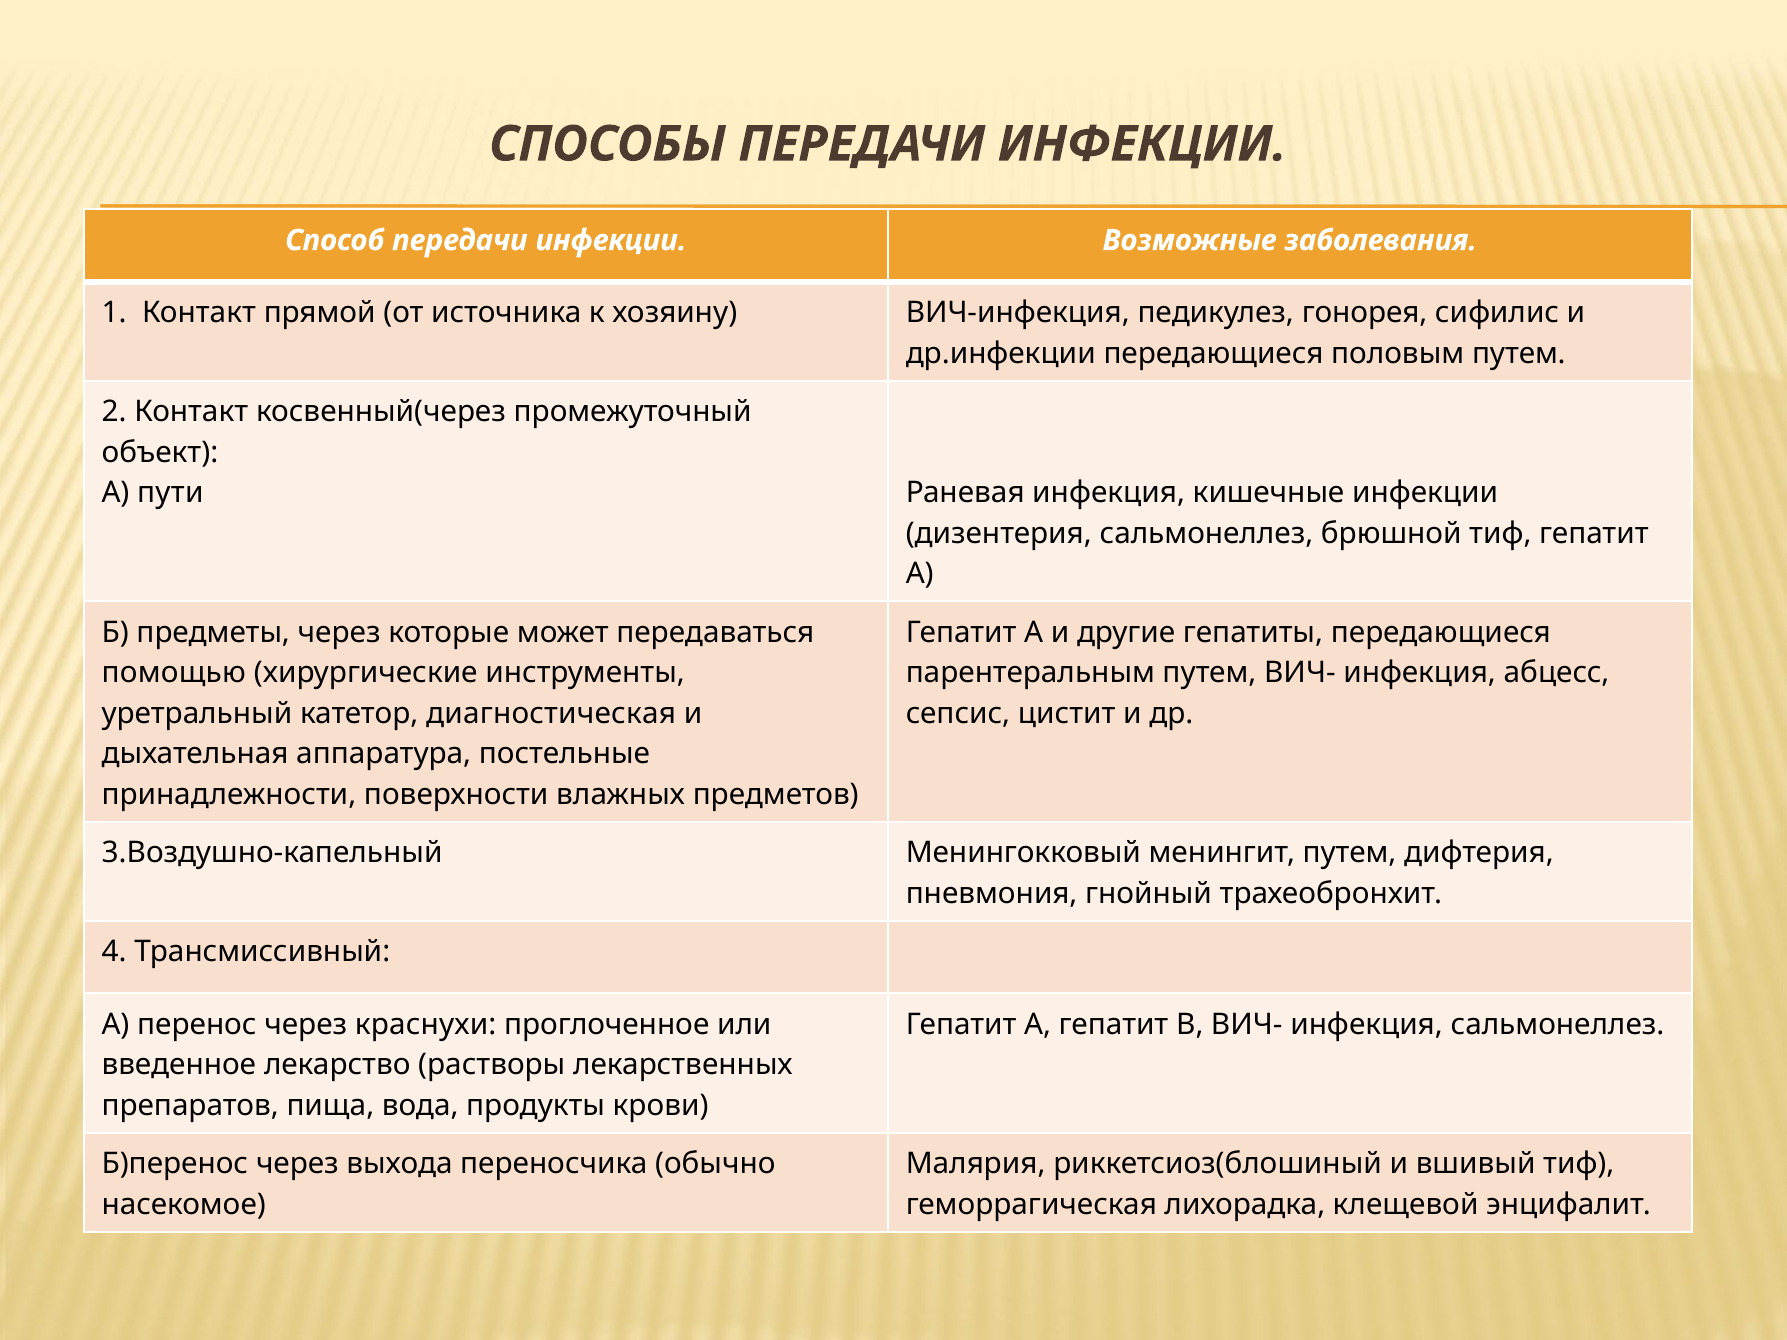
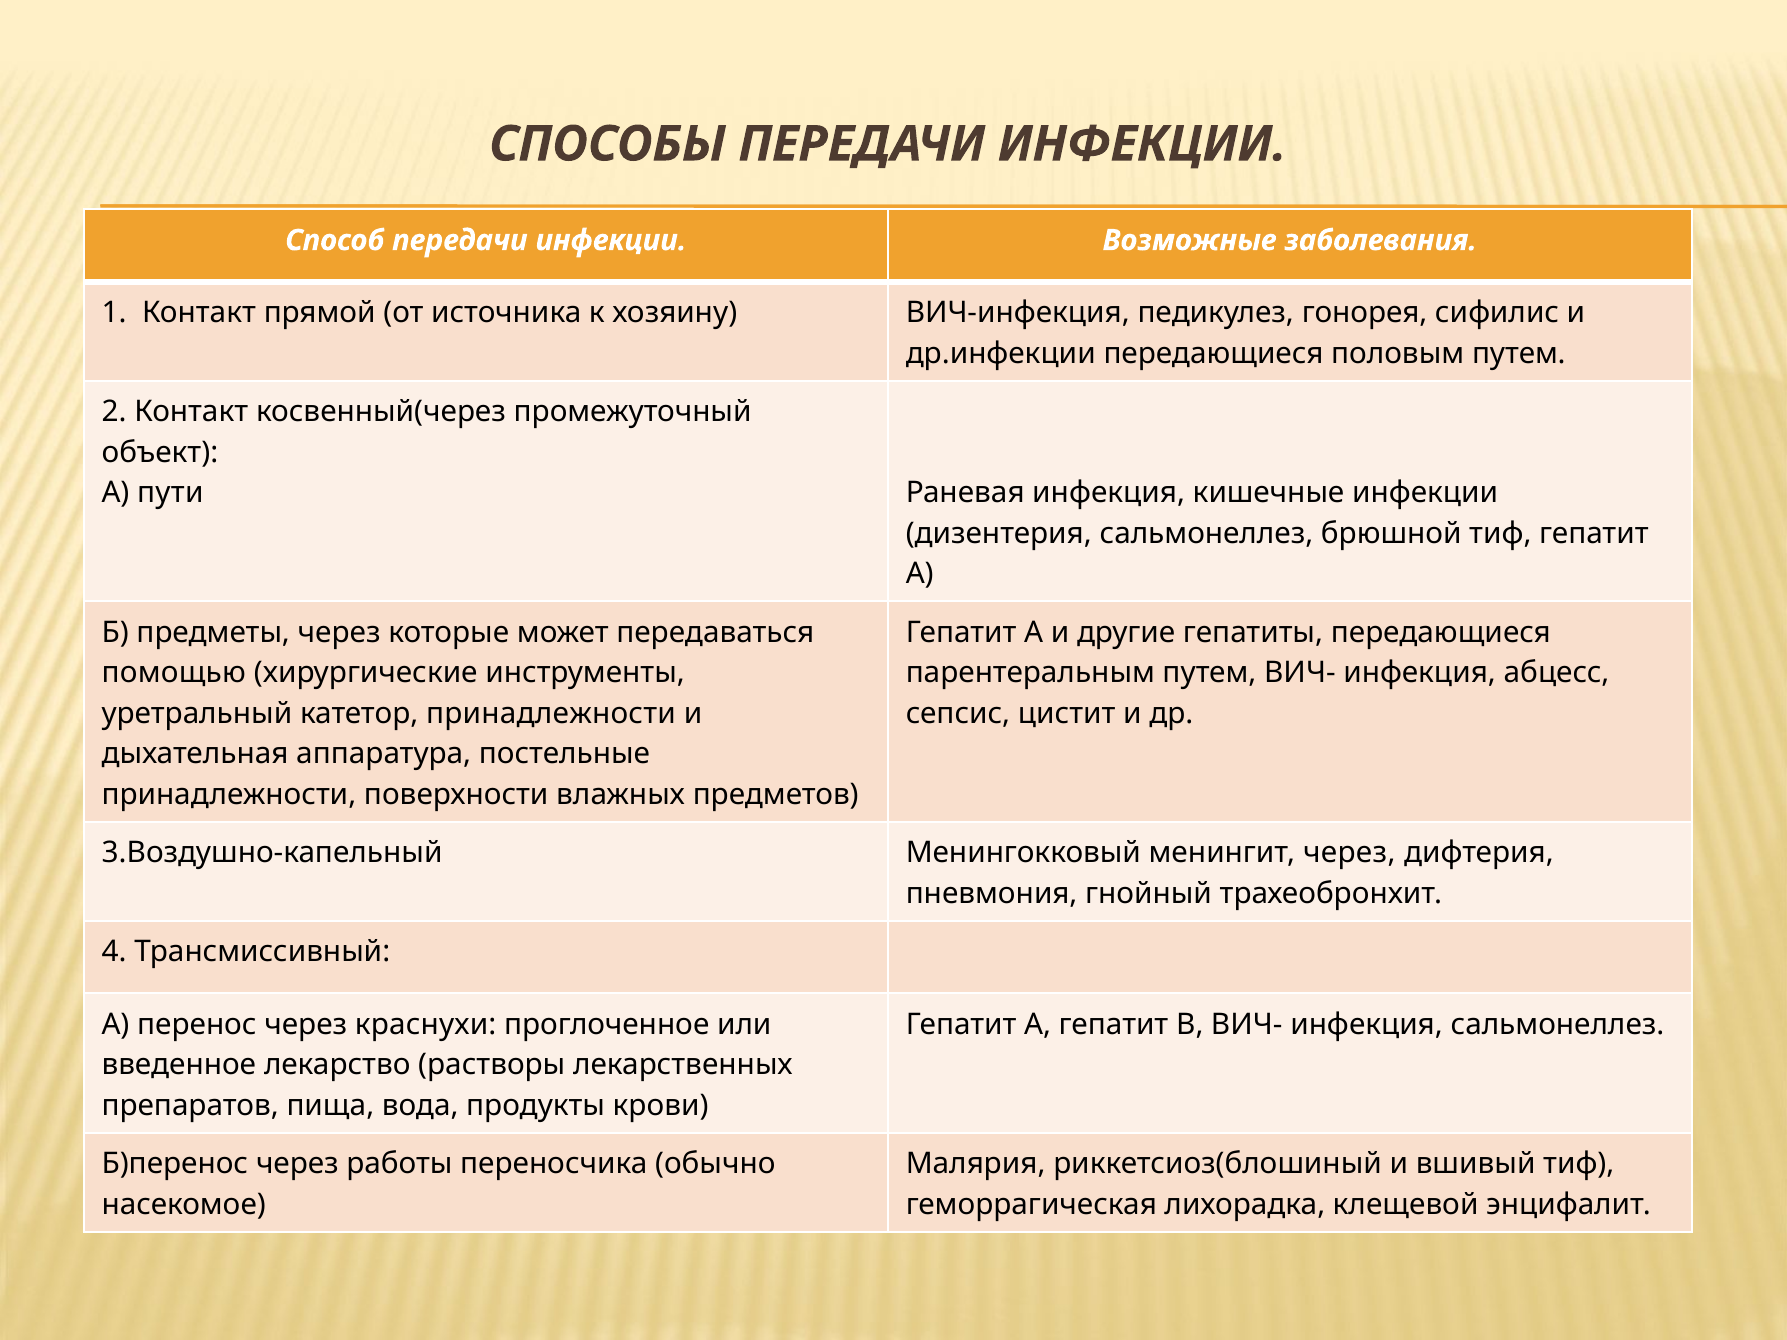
катетор диагностическая: диагностическая -> принадлежности
менингит путем: путем -> через
выхода: выхода -> работы
